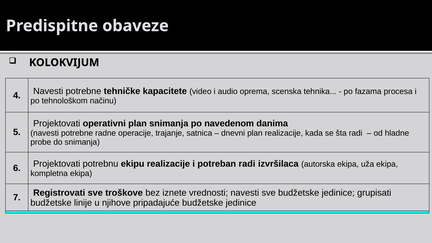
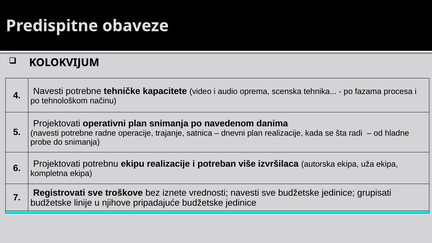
potreban radi: radi -> više
